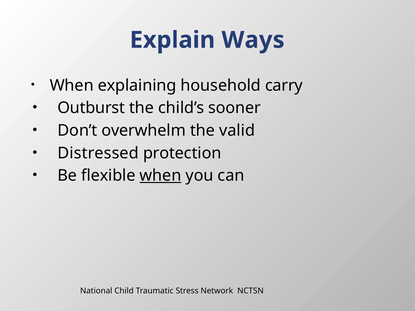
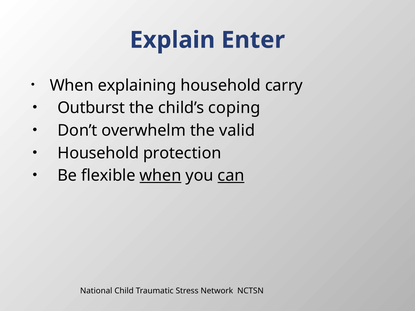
Ways: Ways -> Enter
sooner: sooner -> coping
Distressed at (98, 153): Distressed -> Household
can underline: none -> present
